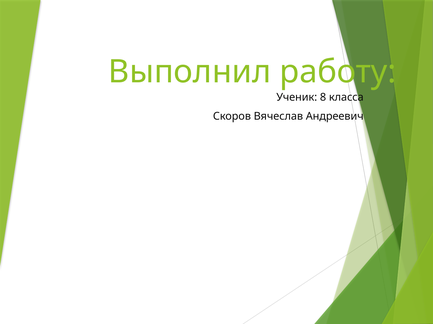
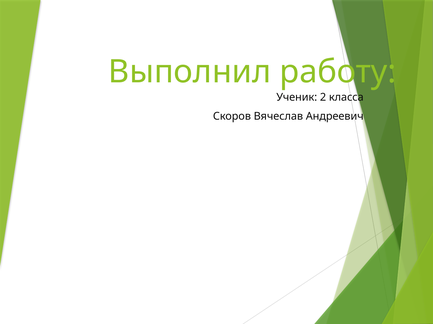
8: 8 -> 2
